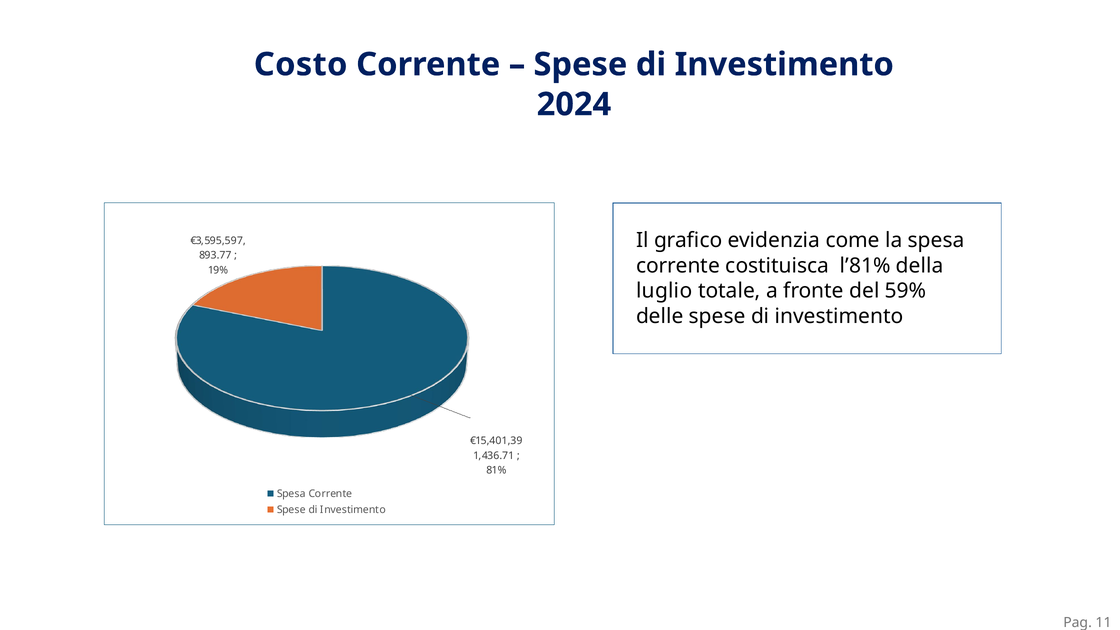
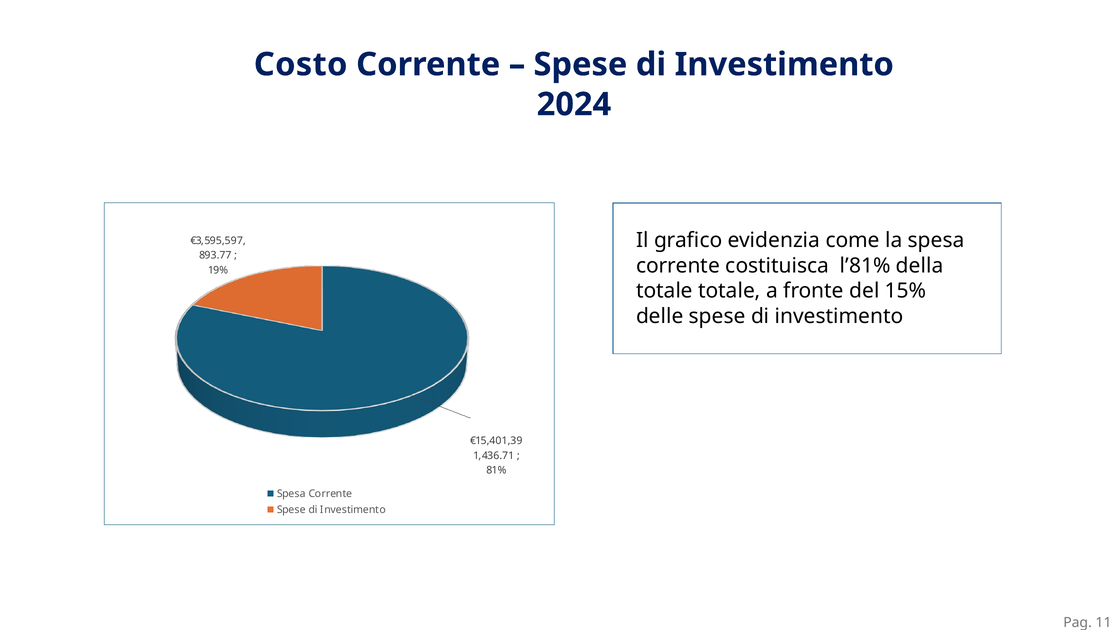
luglio at (664, 291): luglio -> totale
59%: 59% -> 15%
